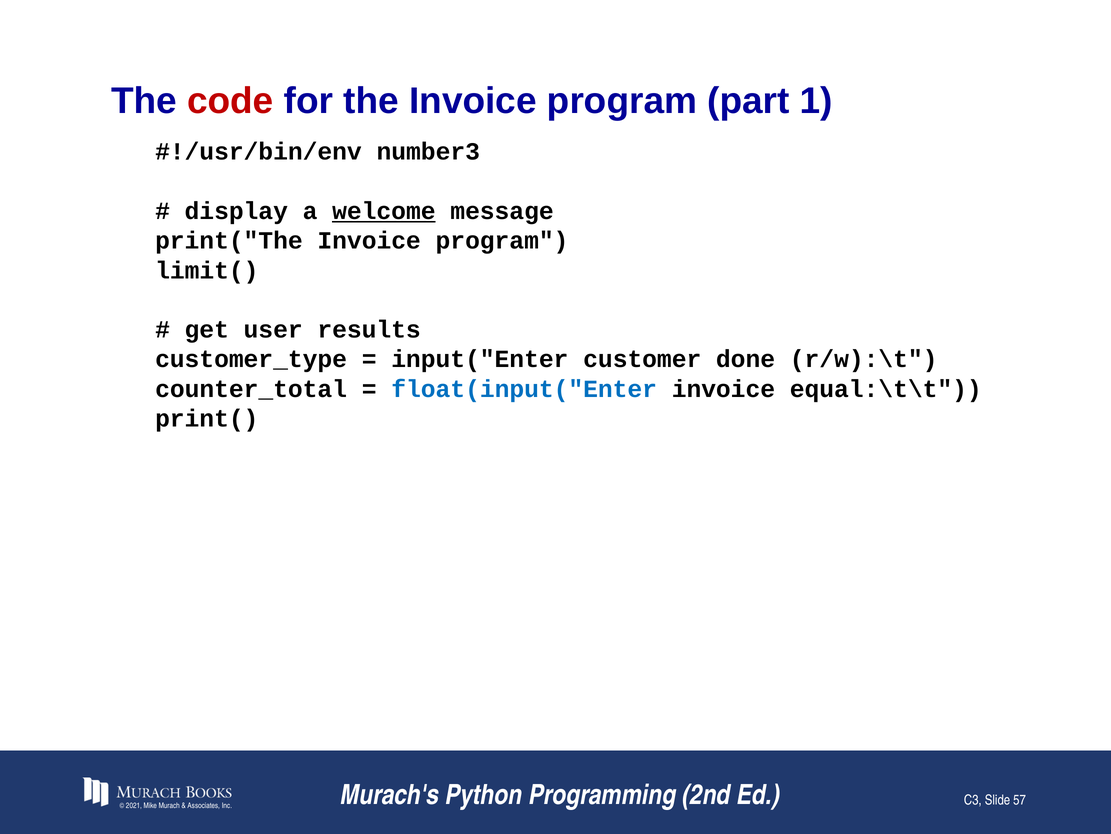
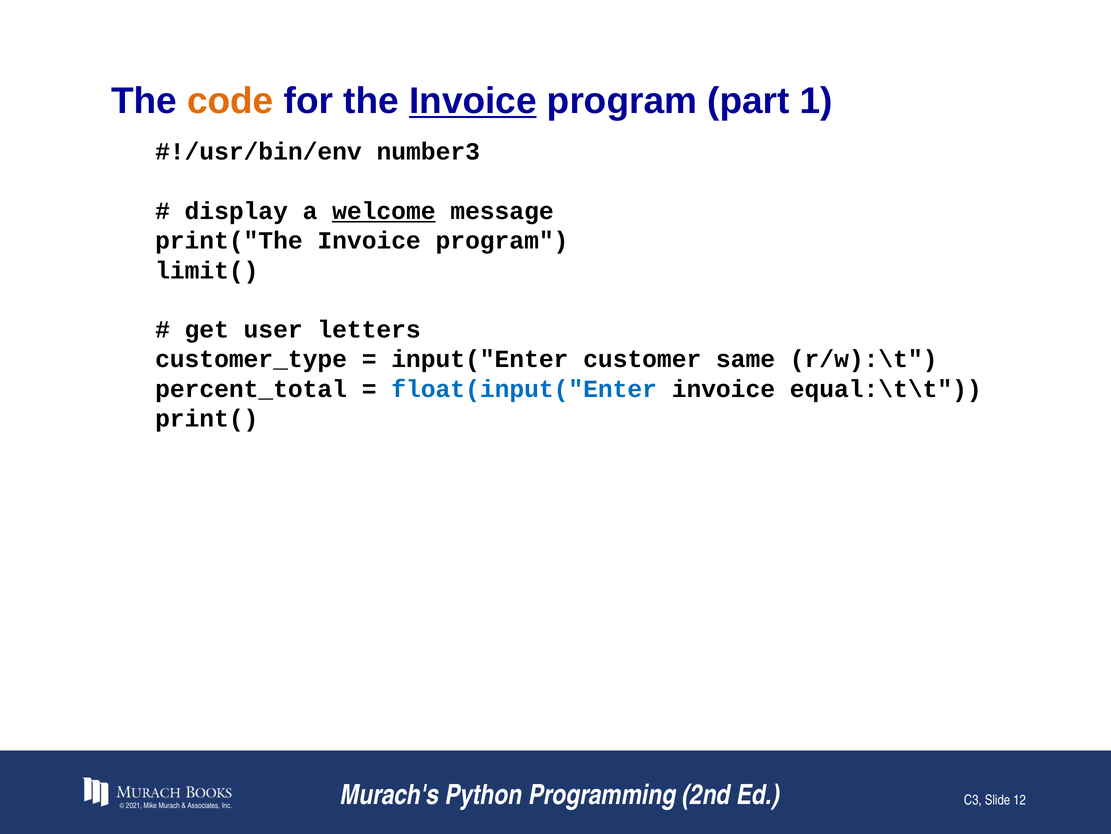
code colour: red -> orange
Invoice at (473, 101) underline: none -> present
results: results -> letters
done: done -> same
counter_total: counter_total -> percent_total
57: 57 -> 12
